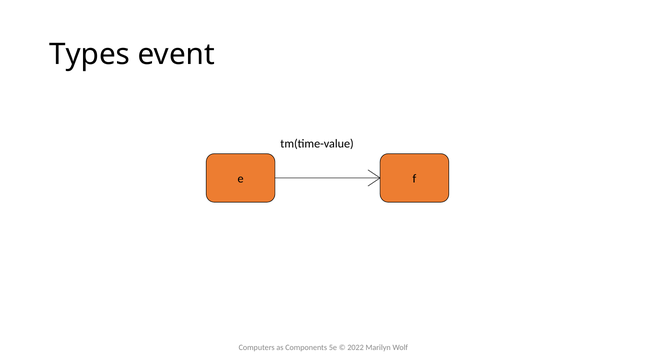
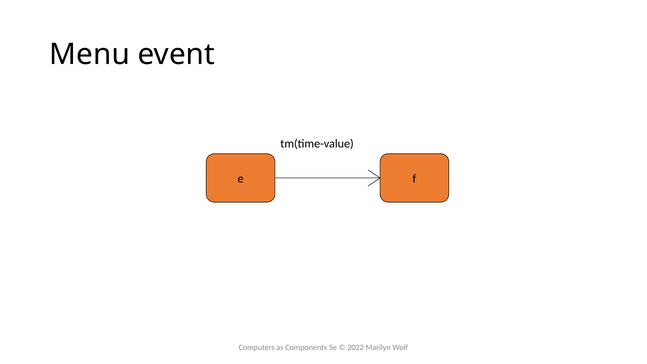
Types: Types -> Menu
